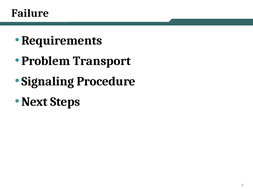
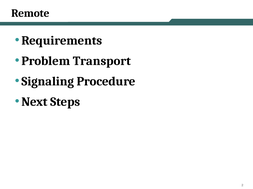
Failure: Failure -> Remote
